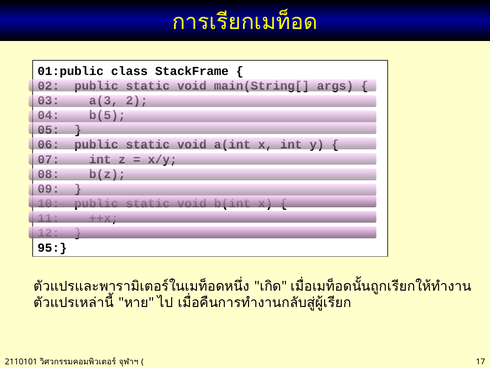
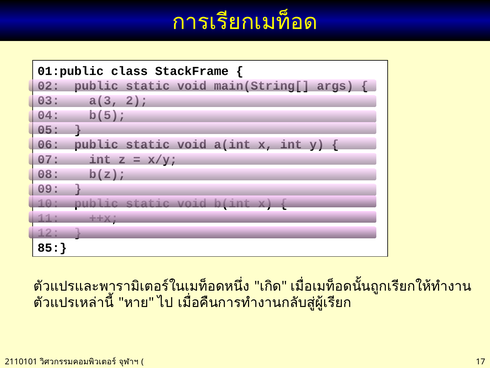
95: 95 -> 85
